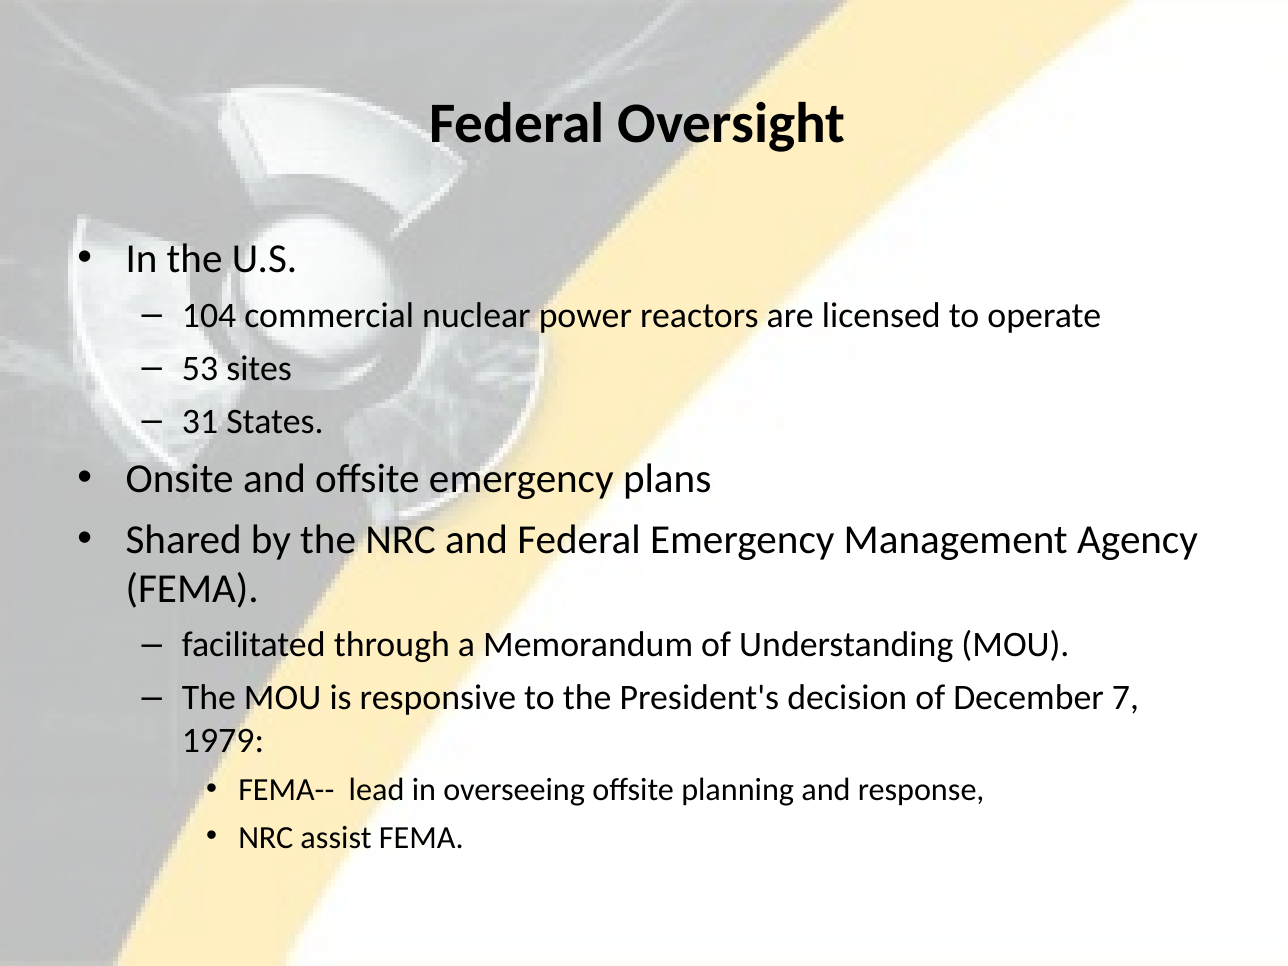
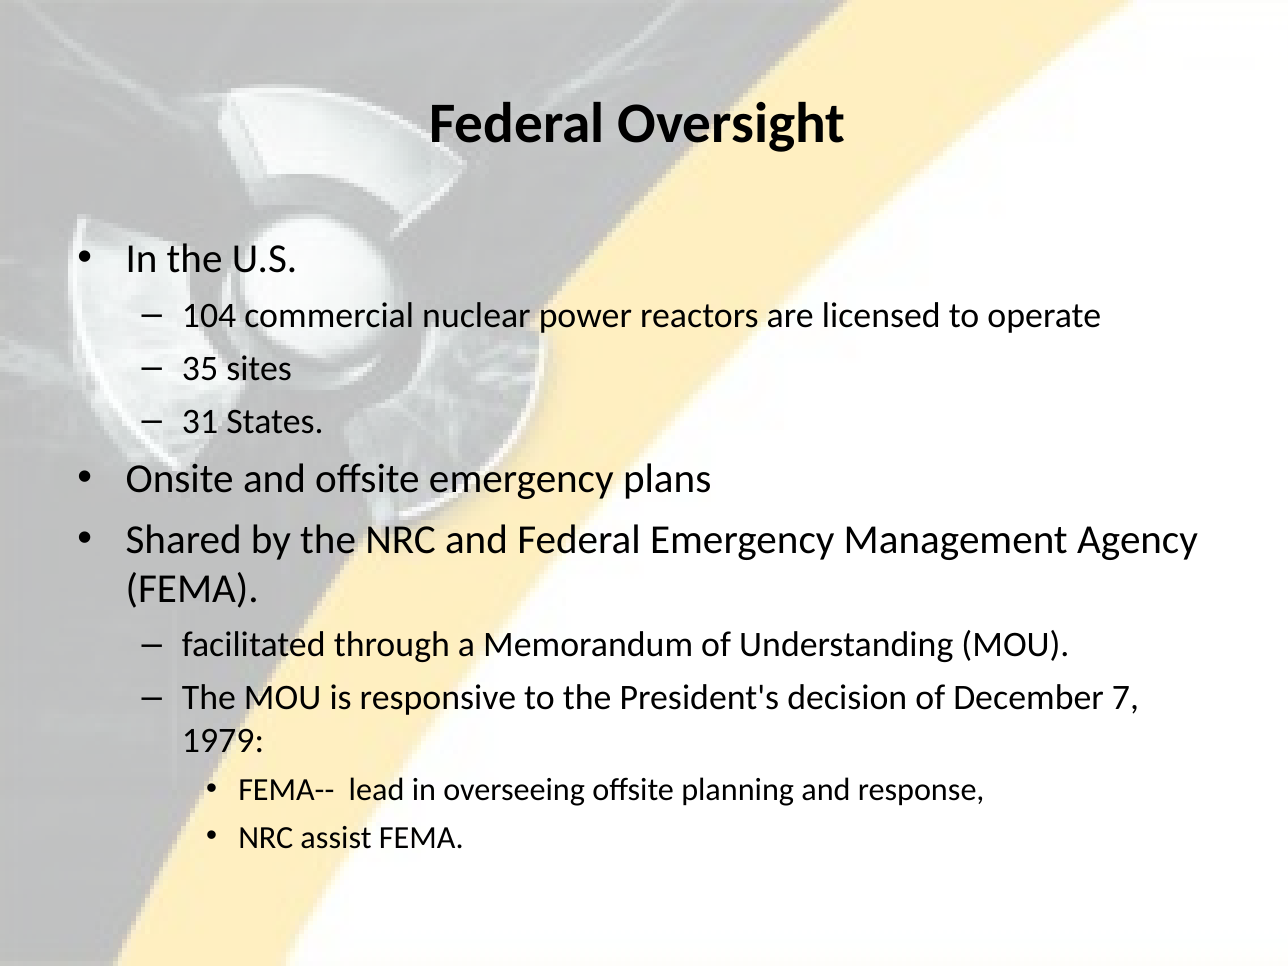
53: 53 -> 35
